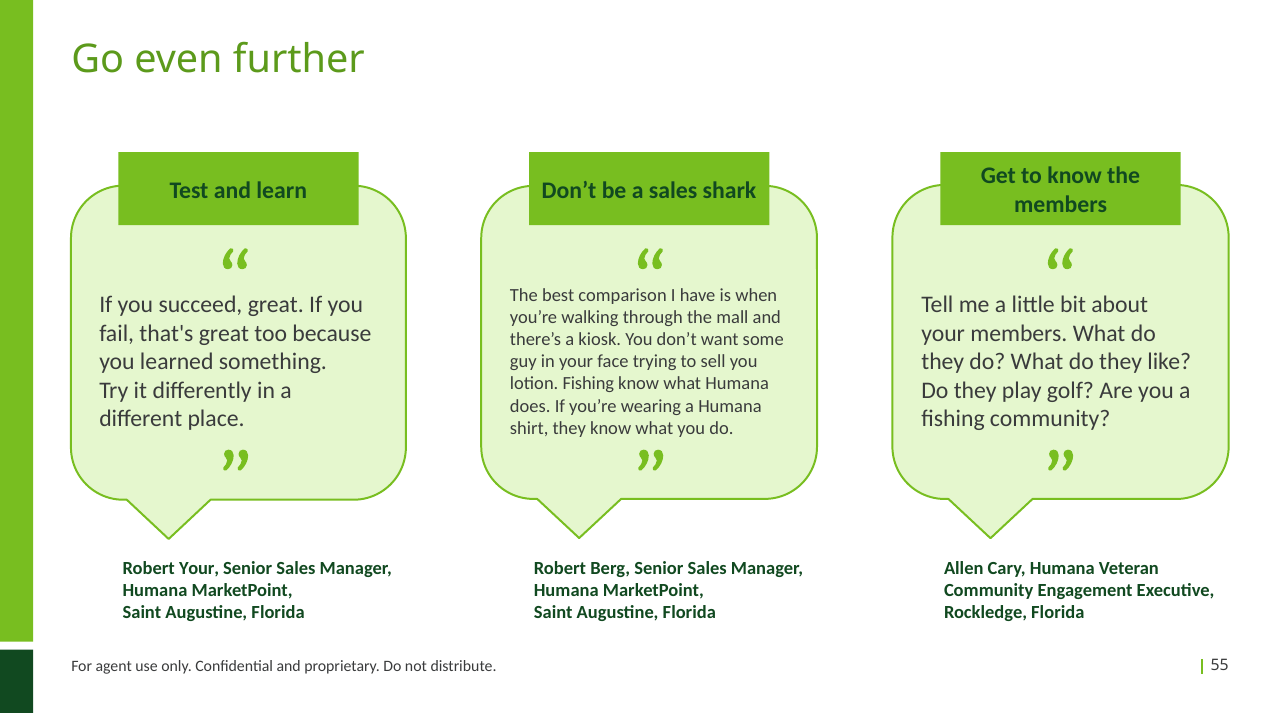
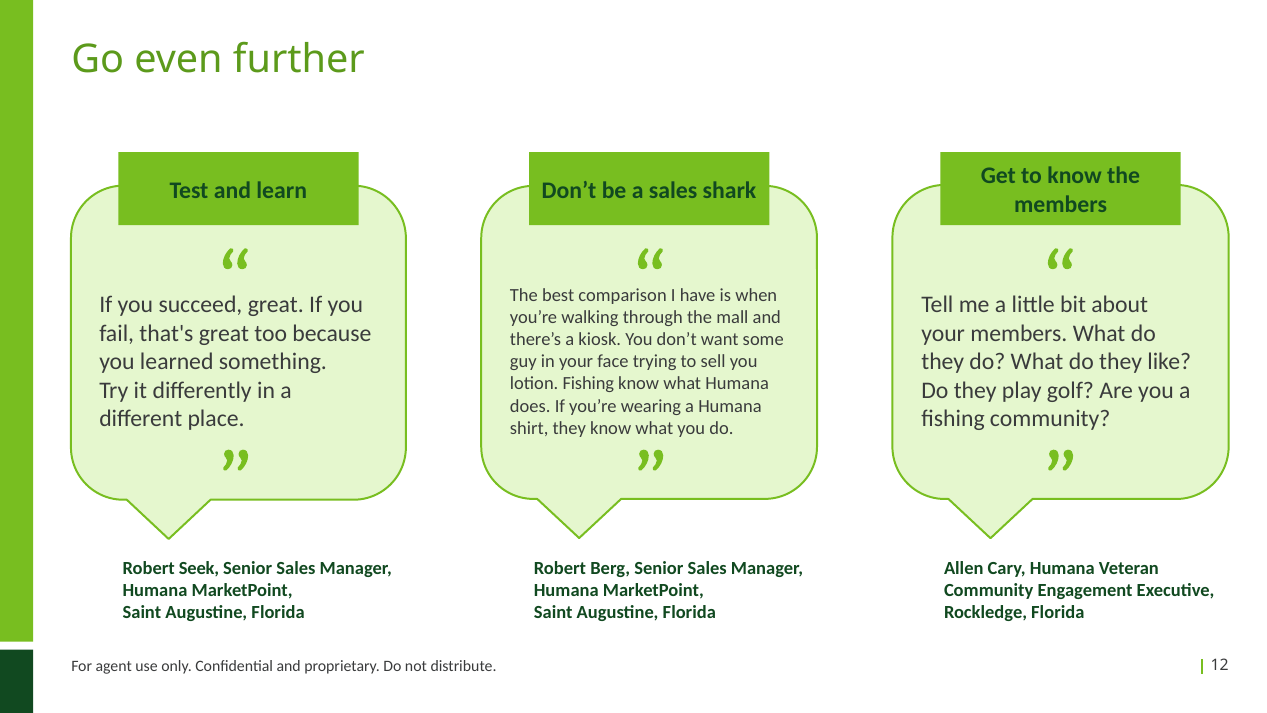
Robert Your: Your -> Seek
55: 55 -> 12
